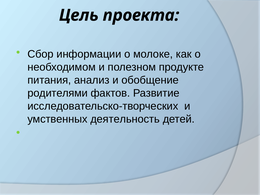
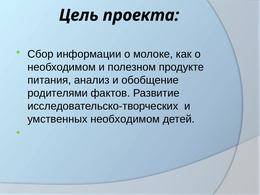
умственных деятельность: деятельность -> необходимом
